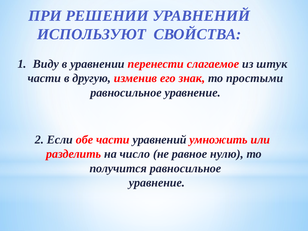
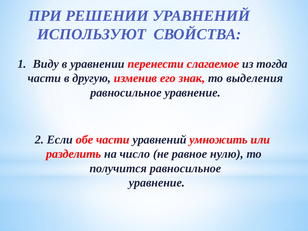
штук: штук -> тогда
простыми: простыми -> выделения
